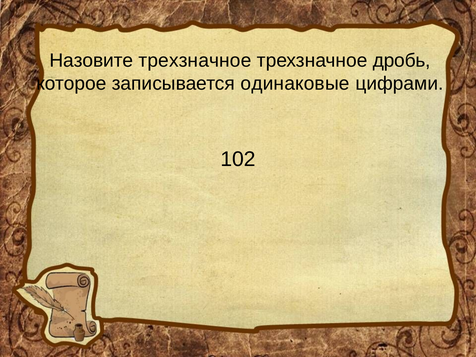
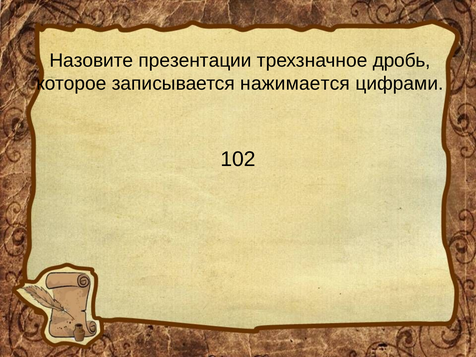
Назовите трехзначное: трехзначное -> презентации
одинаковые: одинаковые -> нажимается
